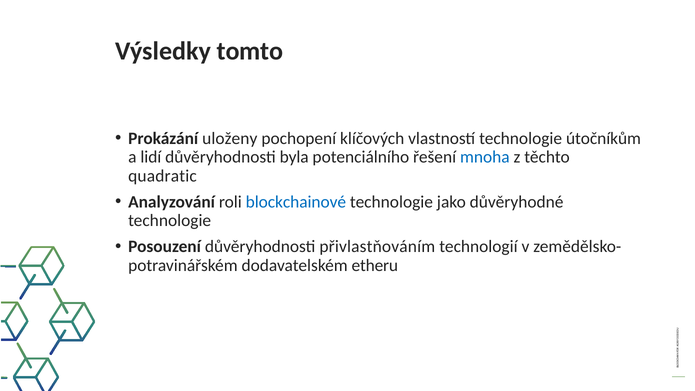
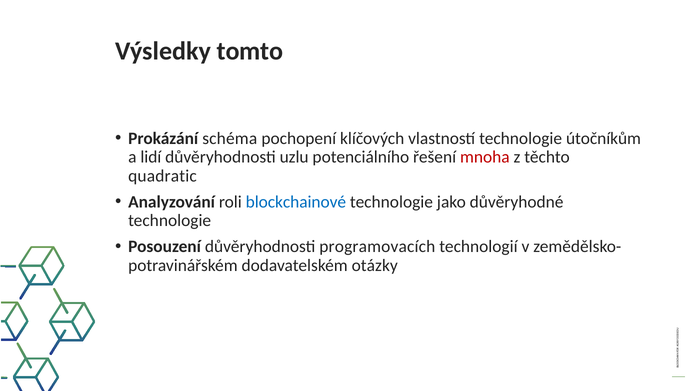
uloženy: uloženy -> schéma
byla: byla -> uzlu
mnoha colour: blue -> red
přivlastňováním: přivlastňováním -> programovacích
etheru: etheru -> otázky
